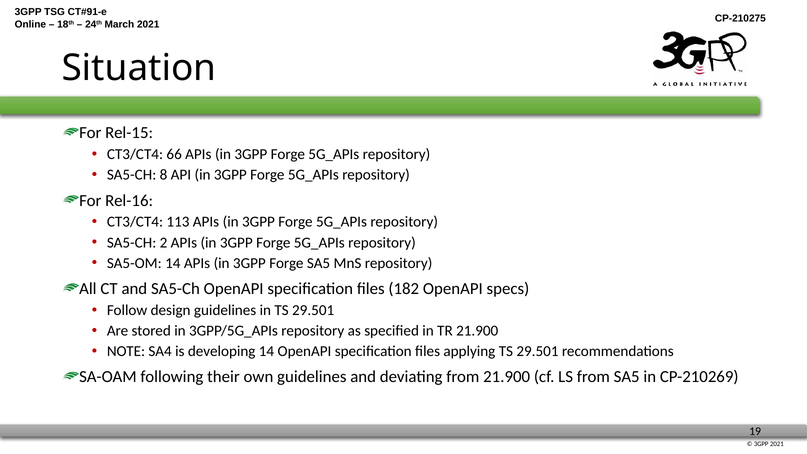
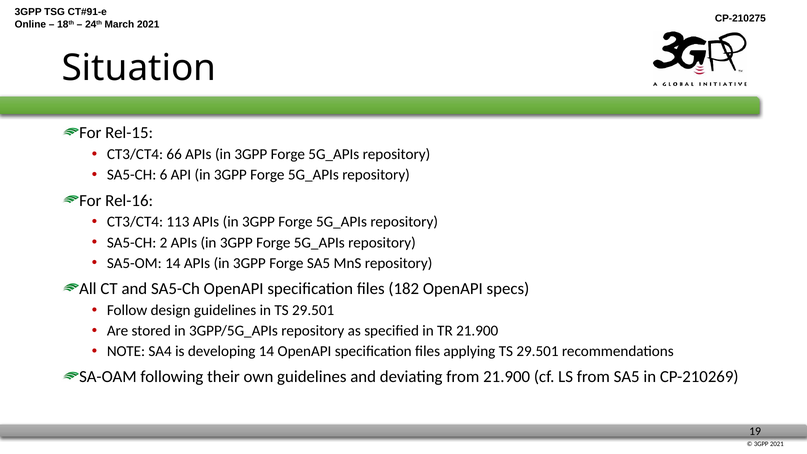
8: 8 -> 6
